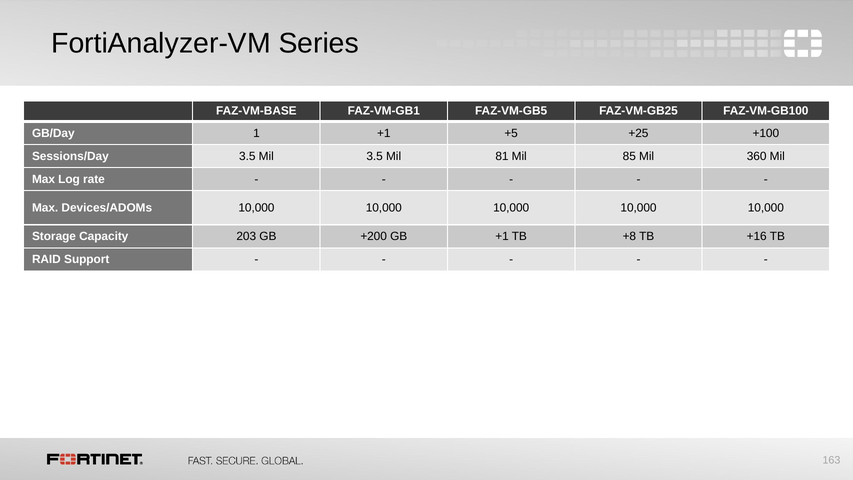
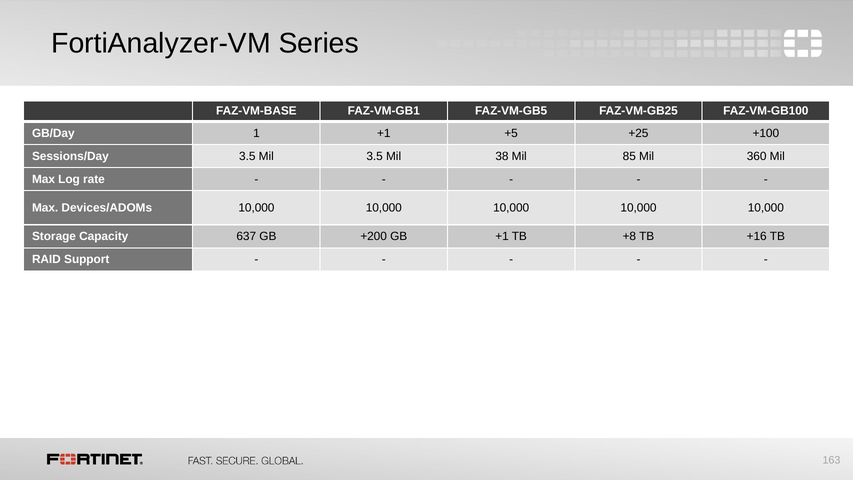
81: 81 -> 38
203: 203 -> 637
